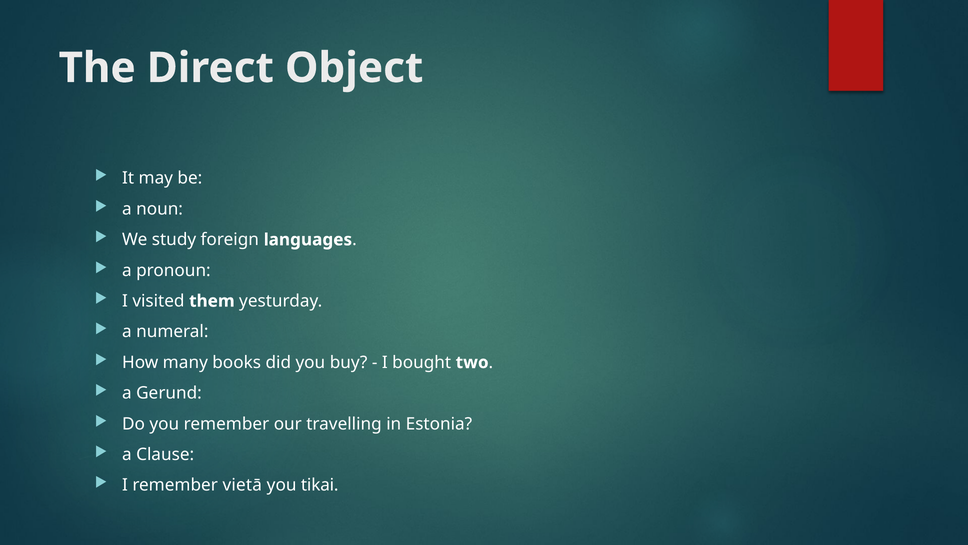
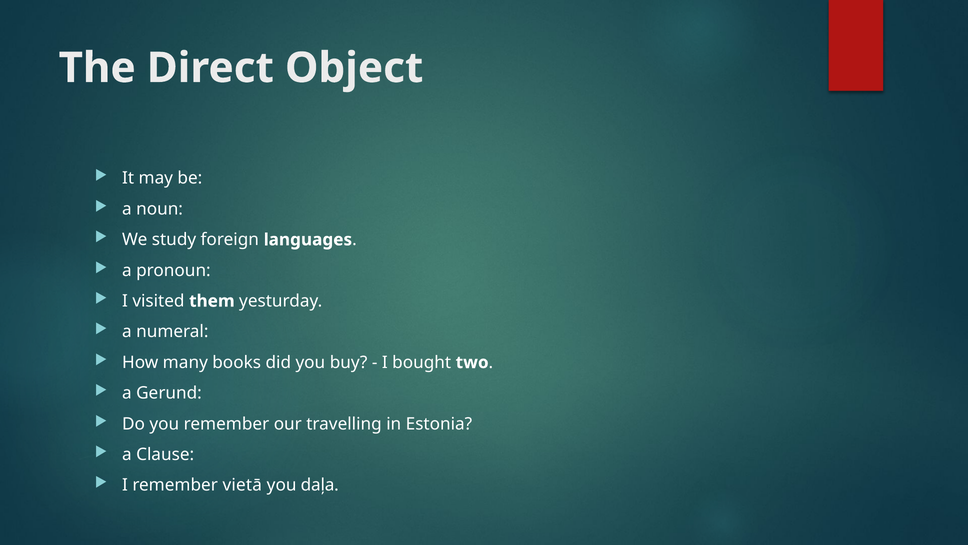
tikai: tikai -> daļa
